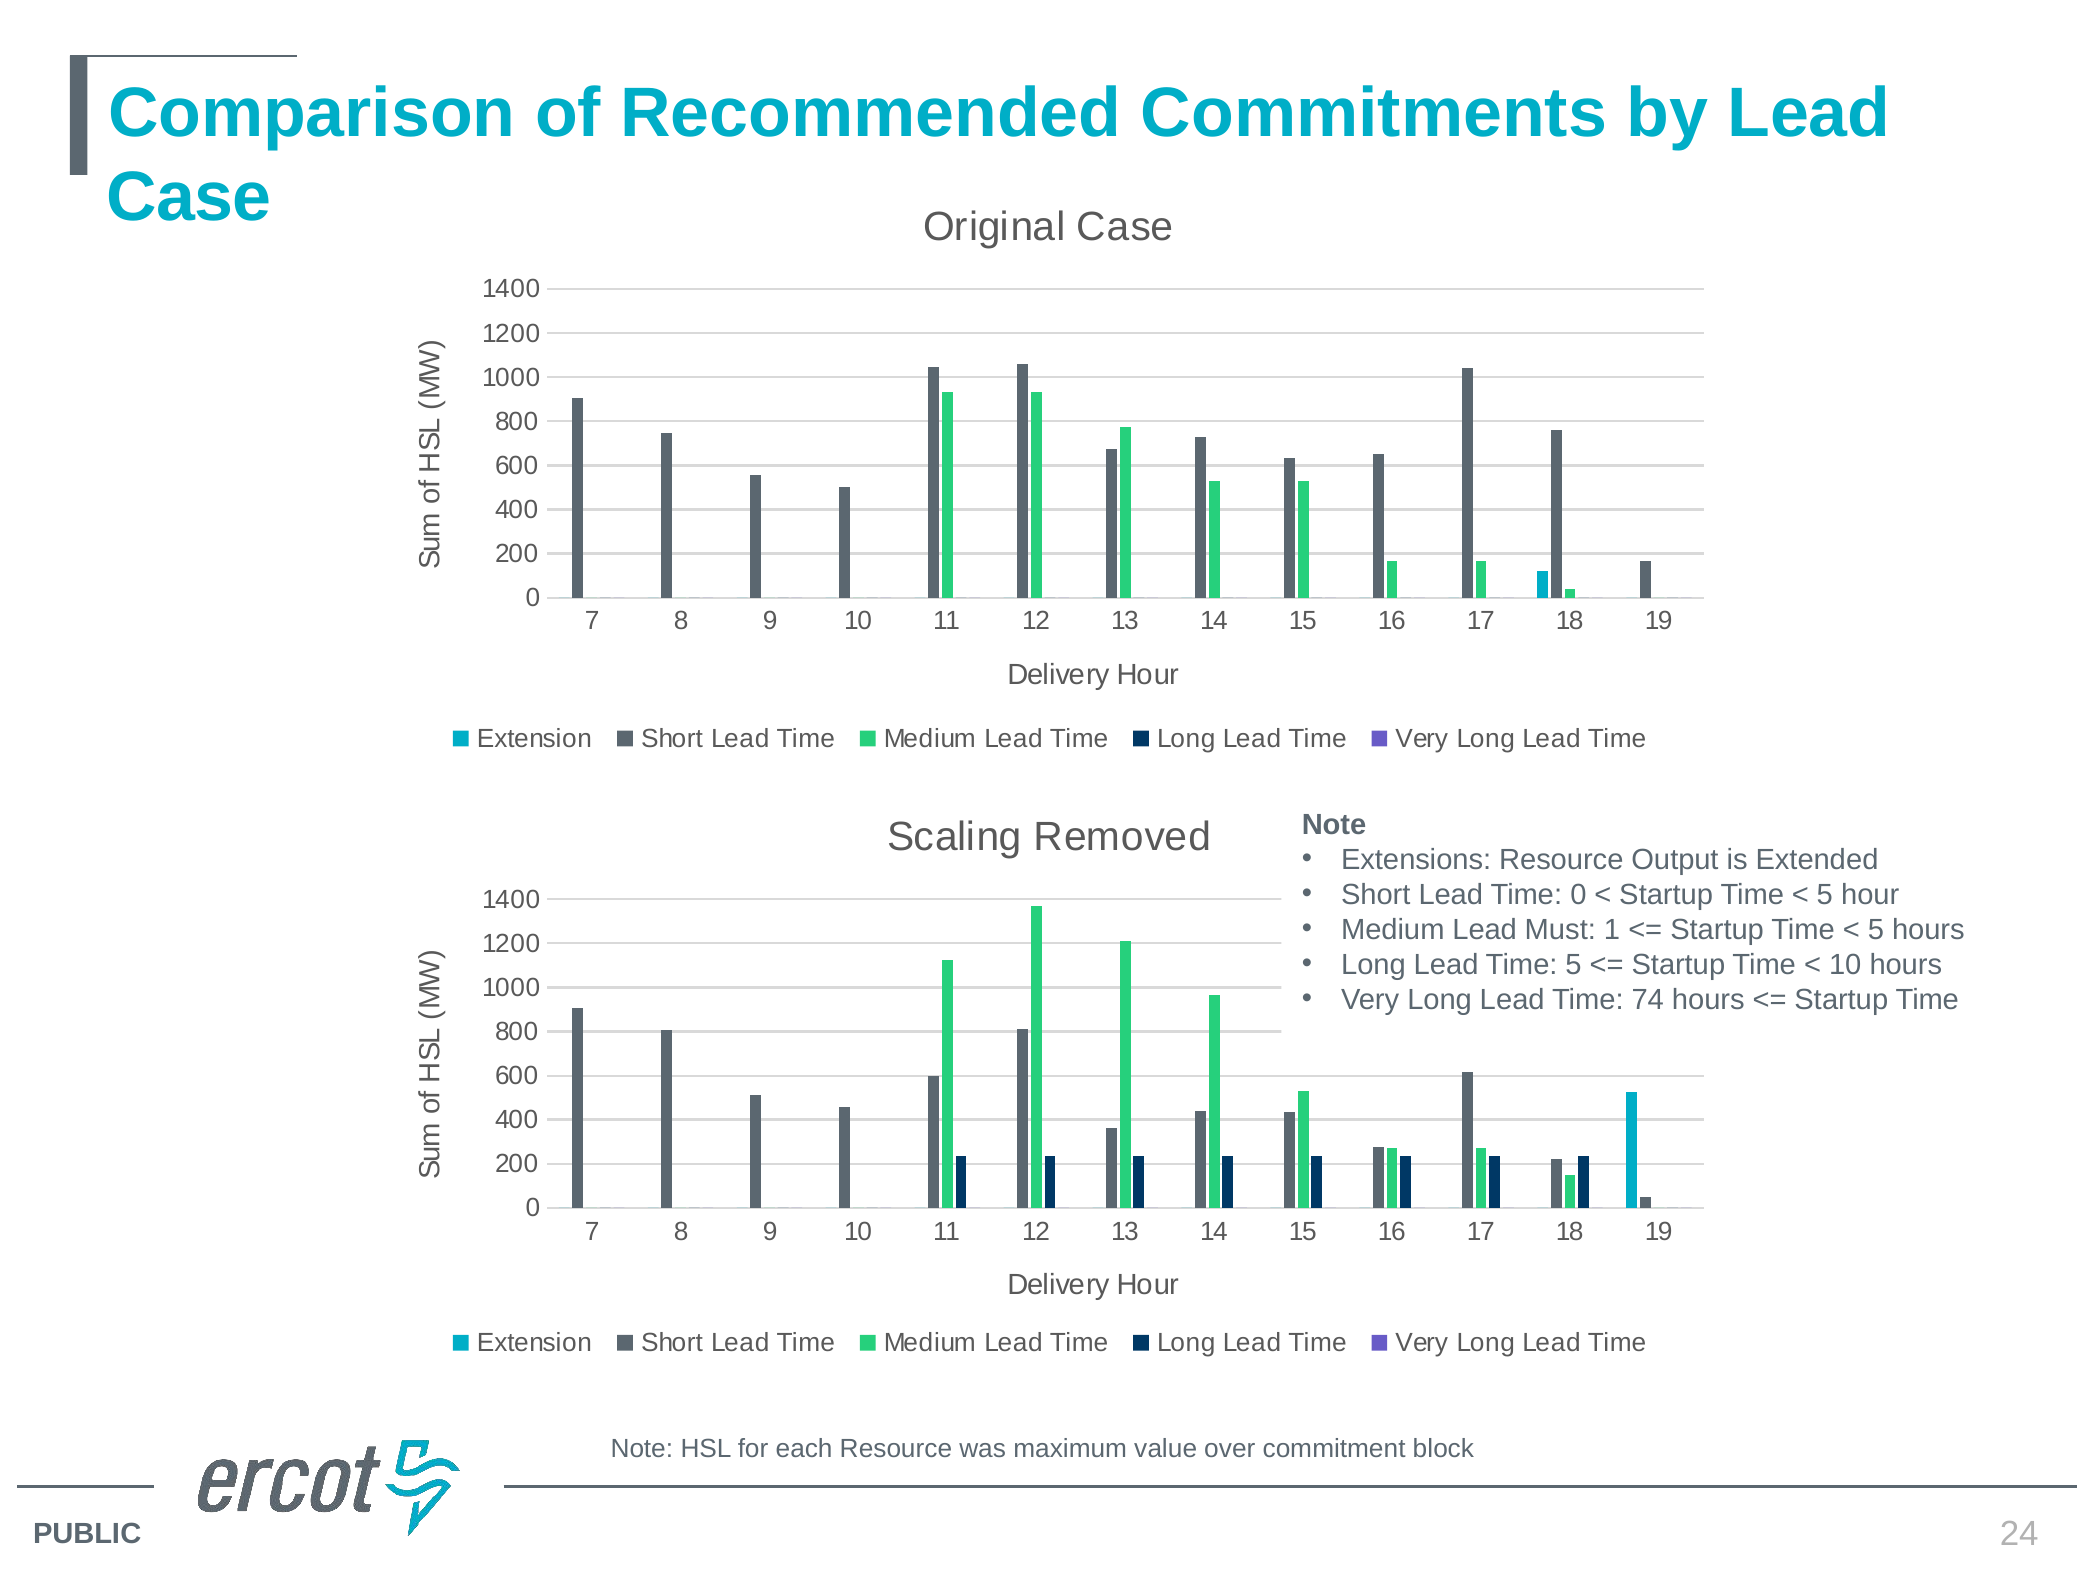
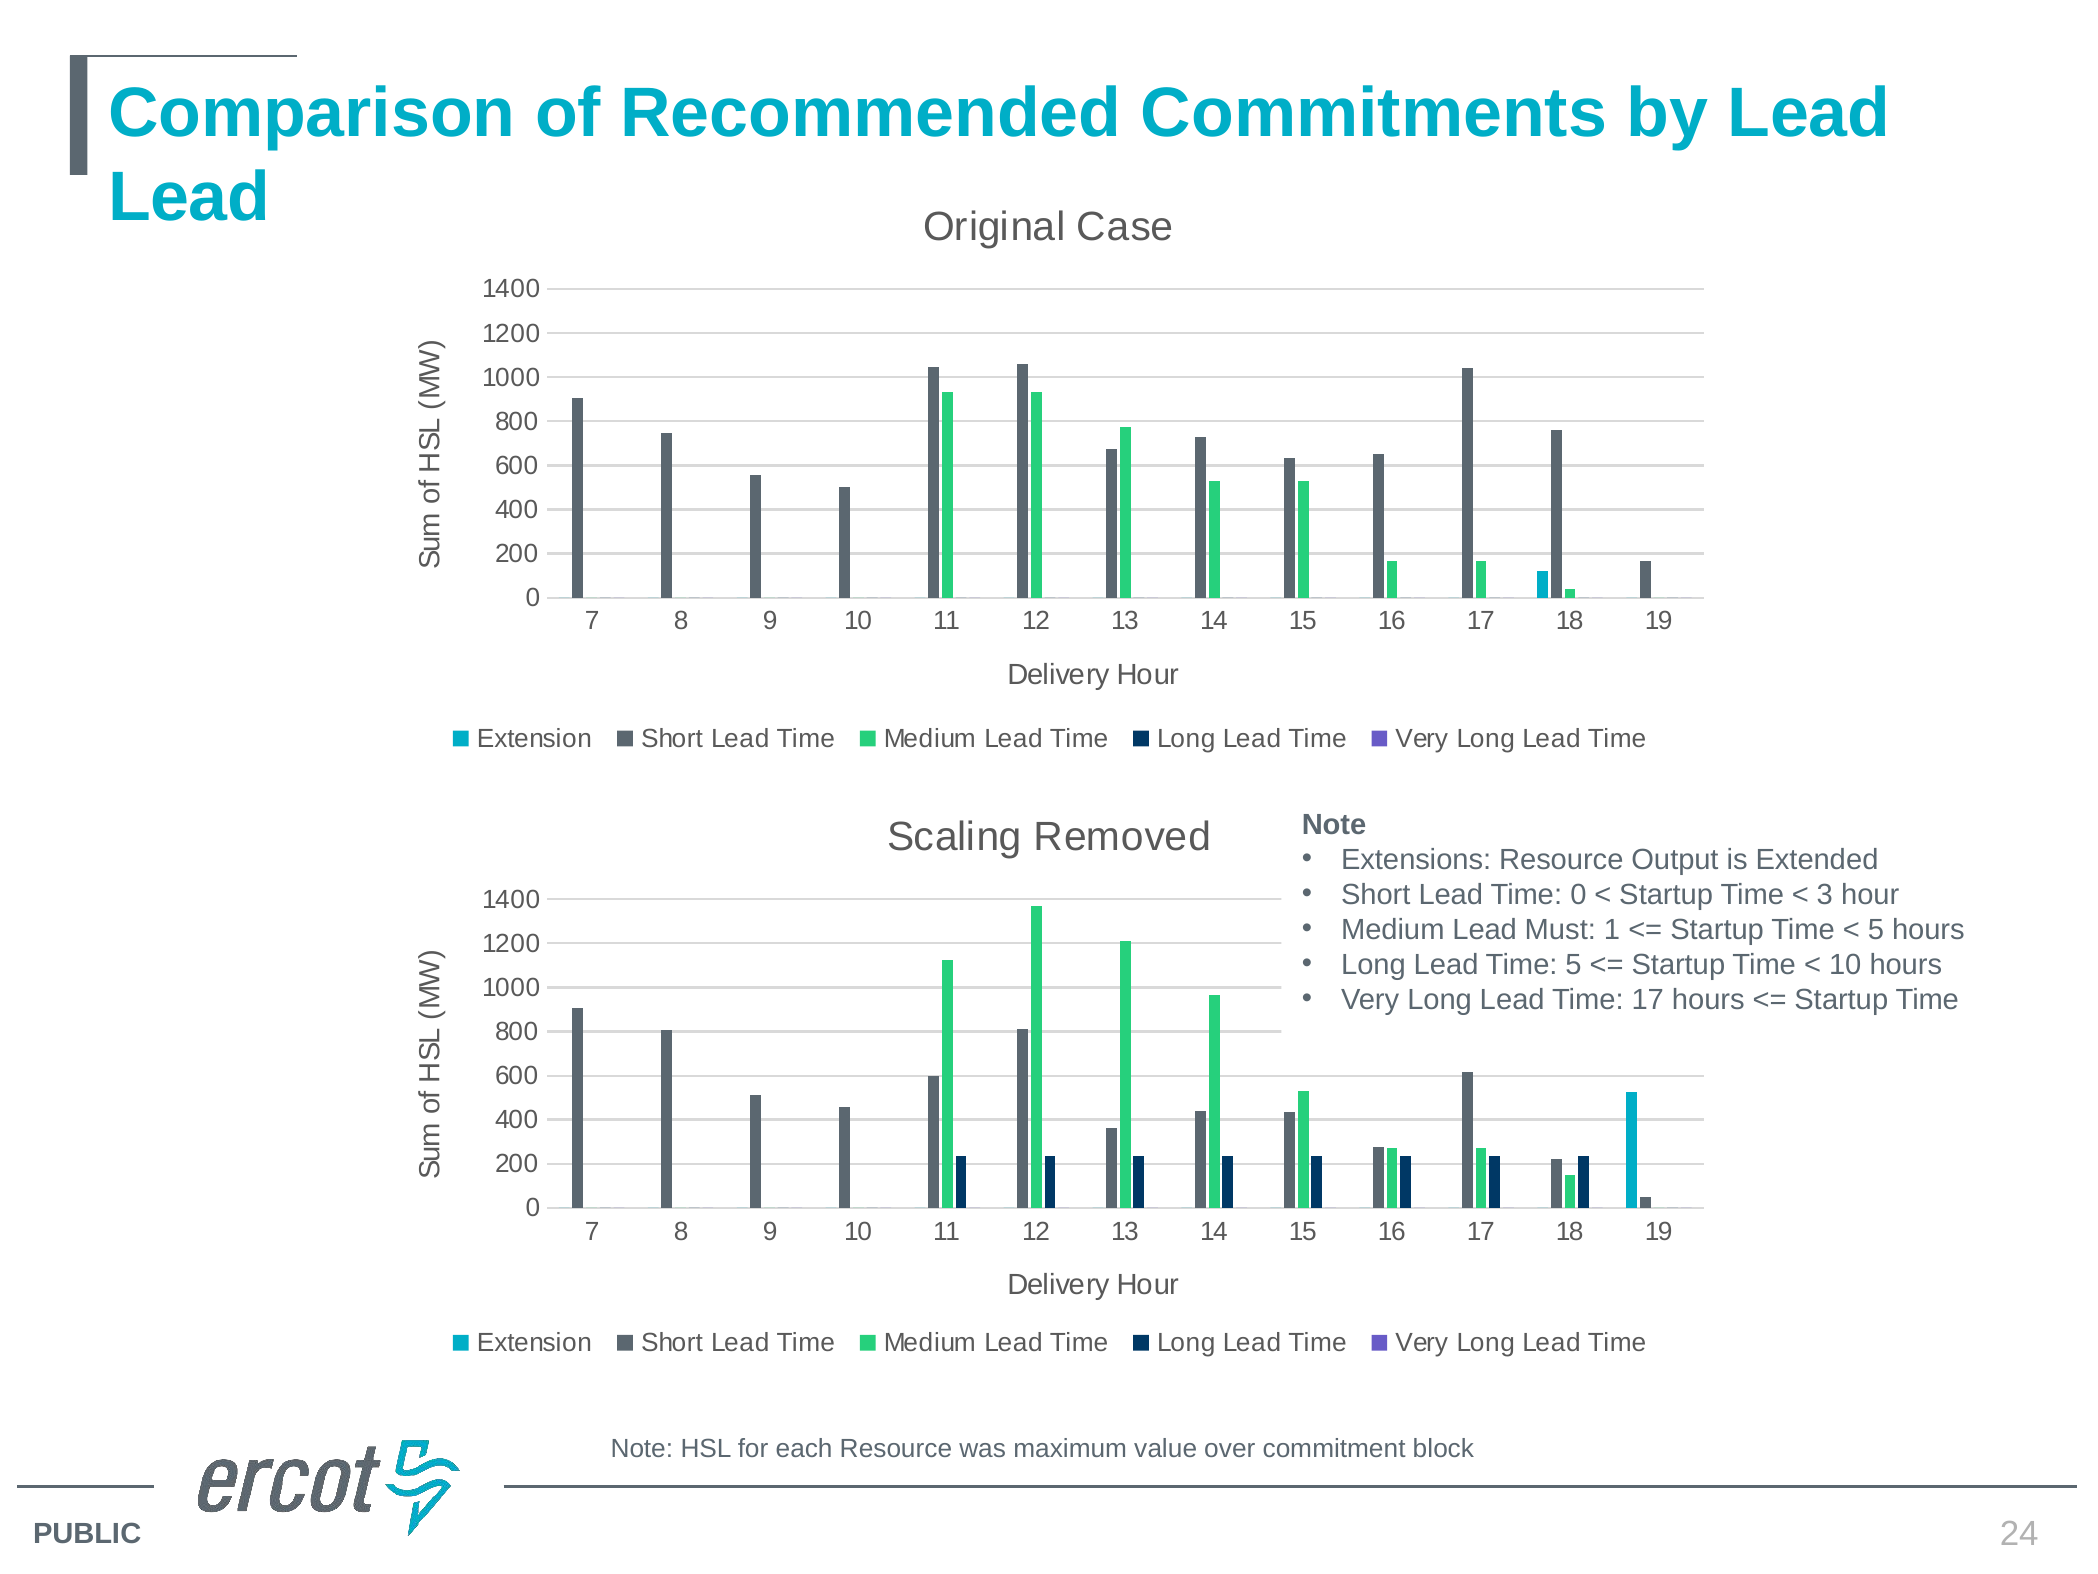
Case at (189, 197): Case -> Lead
5 at (1825, 894): 5 -> 3
Time 74: 74 -> 17
